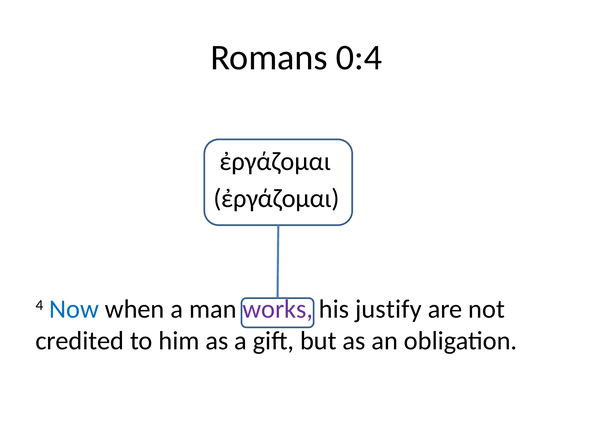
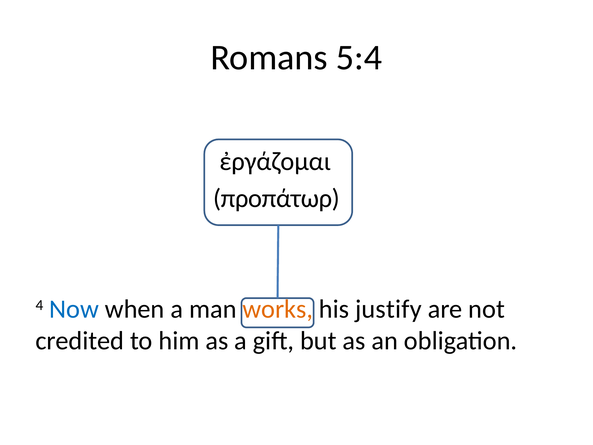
0:4: 0:4 -> 5:4
ἐργάζομαι at (277, 198): ἐργάζομαι -> προπάτωρ
works colour: purple -> orange
